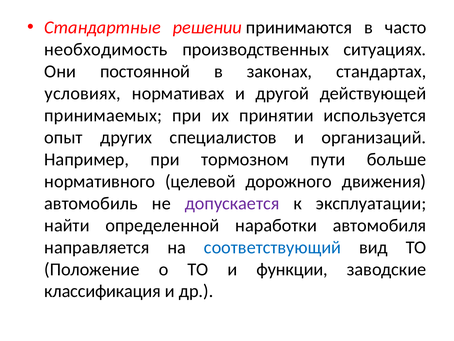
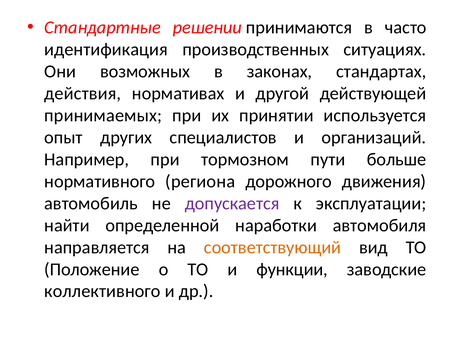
необходимость: необходимость -> идентификация
постоянной: постоянной -> возможных
условиях: условиях -> действия
целевой: целевой -> региона
соответствующий colour: blue -> orange
классификация: классификация -> коллективного
